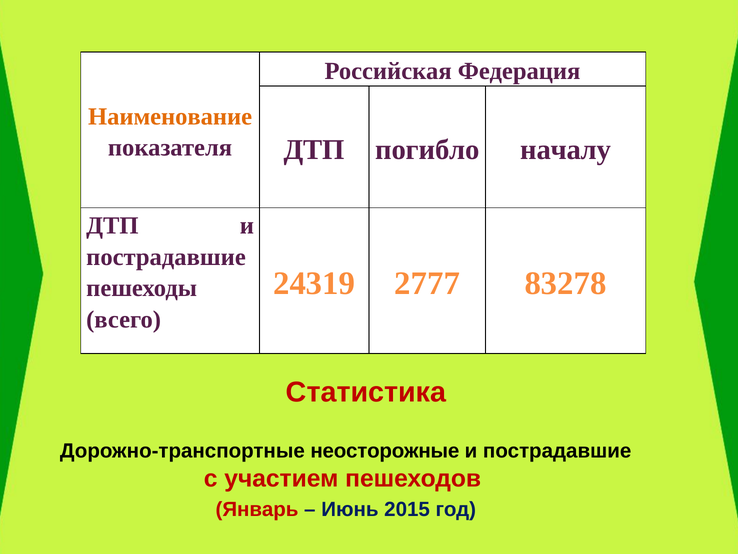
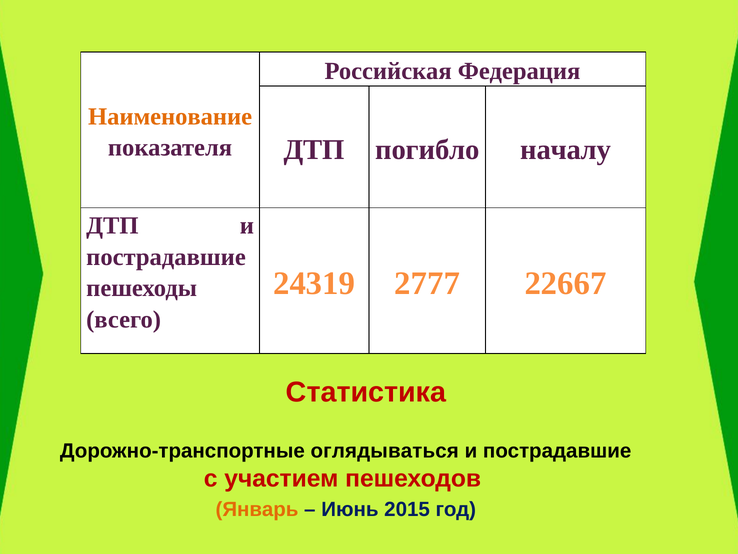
83278: 83278 -> 22667
неосторожные: неосторожные -> оглядываться
Январь colour: red -> orange
